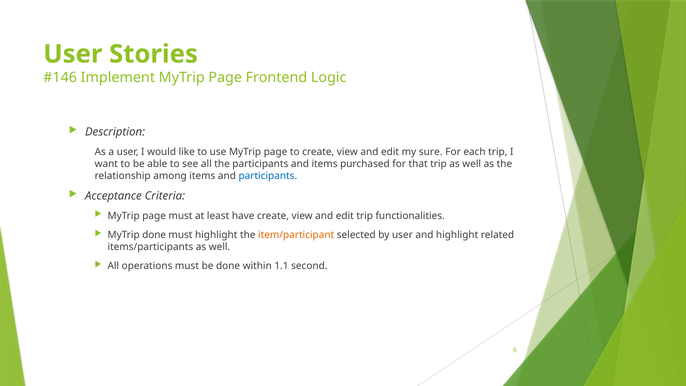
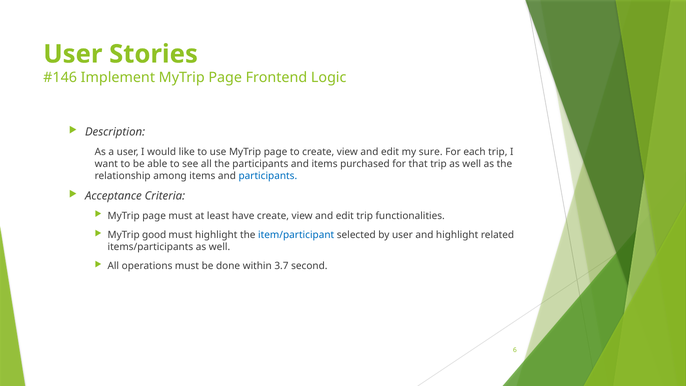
MyTrip done: done -> good
item/participant colour: orange -> blue
1.1: 1.1 -> 3.7
